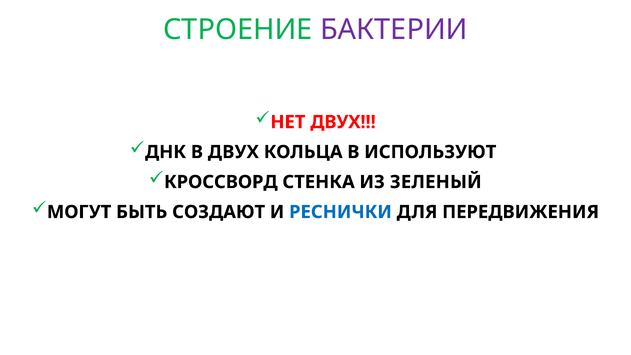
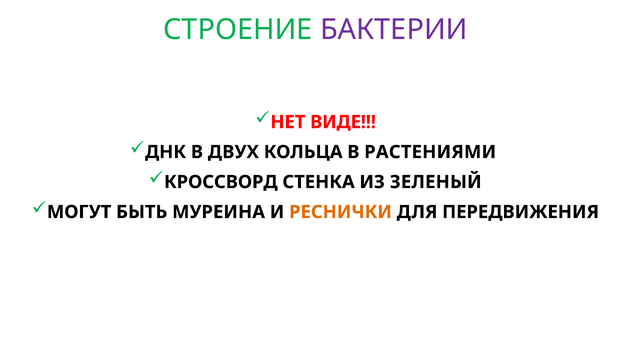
НЕТ ДВУХ: ДВУХ -> ВИДЕ
ИСПОЛЬЗУЮТ: ИСПОЛЬЗУЮТ -> РАСТЕНИЯМИ
СОЗДАЮТ: СОЗДАЮТ -> МУРЕИНА
РЕСНИЧКИ colour: blue -> orange
